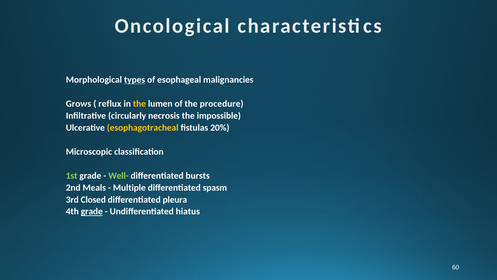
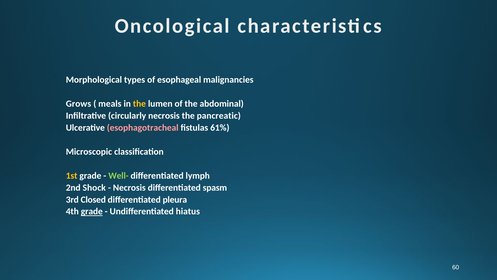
types underline: present -> none
reflux: reflux -> meals
procedure: procedure -> abdominal
impossible: impossible -> pancreatic
esophagotracheal colour: yellow -> pink
20%: 20% -> 61%
1st colour: light green -> yellow
bursts: bursts -> lymph
Meals: Meals -> Shock
Multiple at (129, 187): Multiple -> Necrosis
